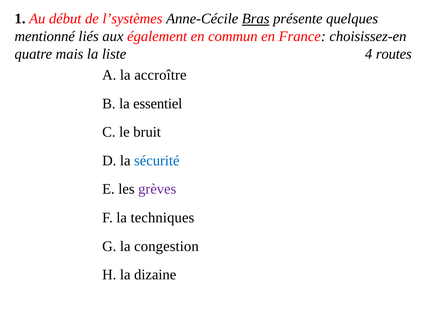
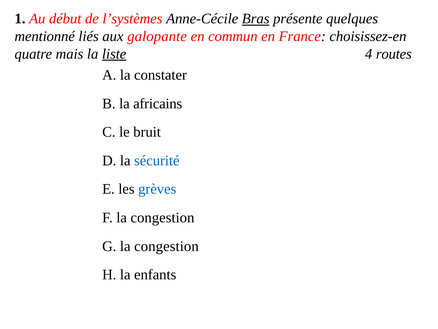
également: également -> galopante
liste underline: none -> present
accroître: accroître -> constater
essentiel: essentiel -> africains
grèves colour: purple -> blue
F la techniques: techniques -> congestion
dizaine: dizaine -> enfants
